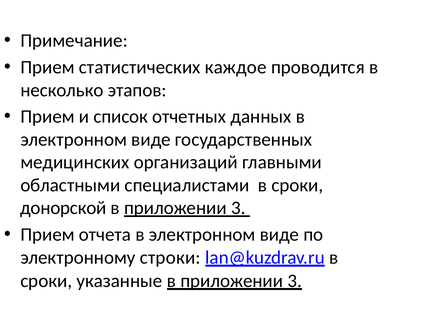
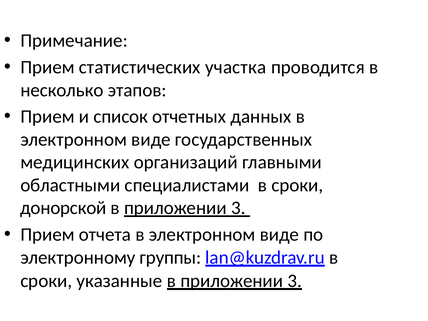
каждое: каждое -> участка
строки: строки -> группы
